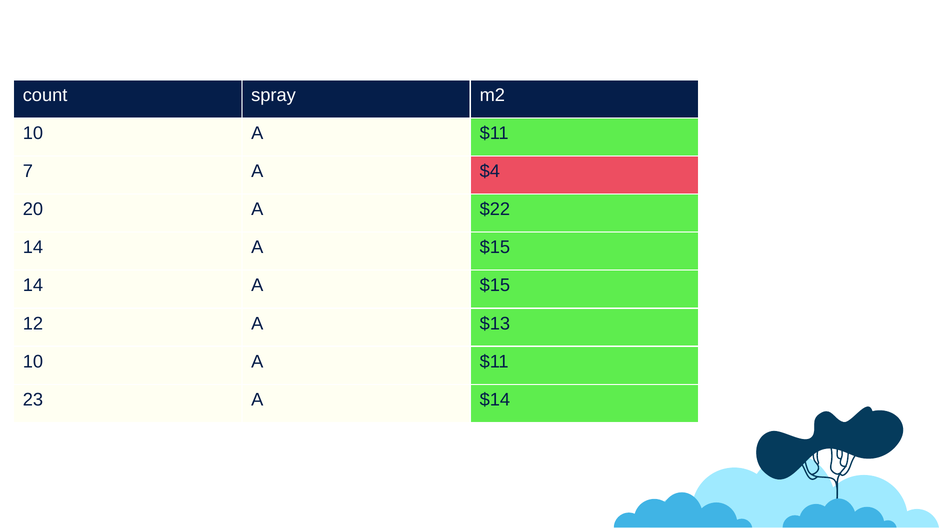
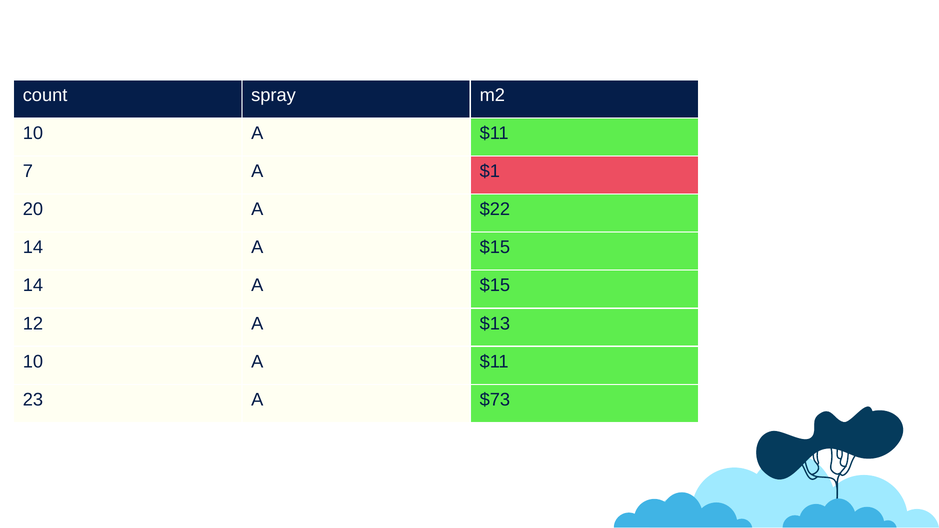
$4: $4 -> $1
$14: $14 -> $73
